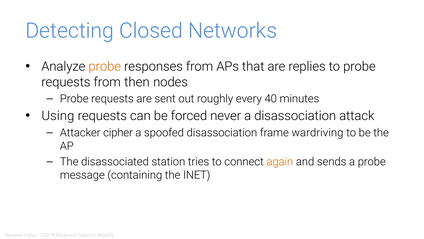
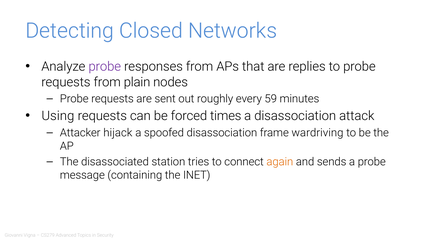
probe at (105, 66) colour: orange -> purple
then: then -> plain
40: 40 -> 59
never: never -> times
cipher: cipher -> hijack
